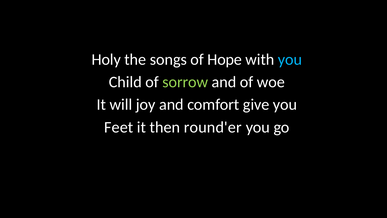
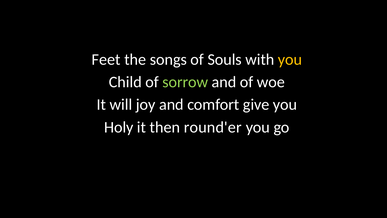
Holy: Holy -> Feet
Hope: Hope -> Souls
you at (290, 59) colour: light blue -> yellow
Feet: Feet -> Holy
